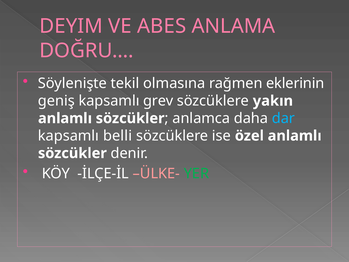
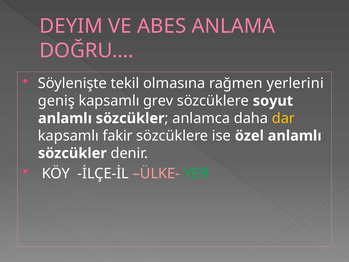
eklerinin: eklerinin -> yerlerini
yakın: yakın -> soyut
dar colour: light blue -> yellow
belli: belli -> fakir
